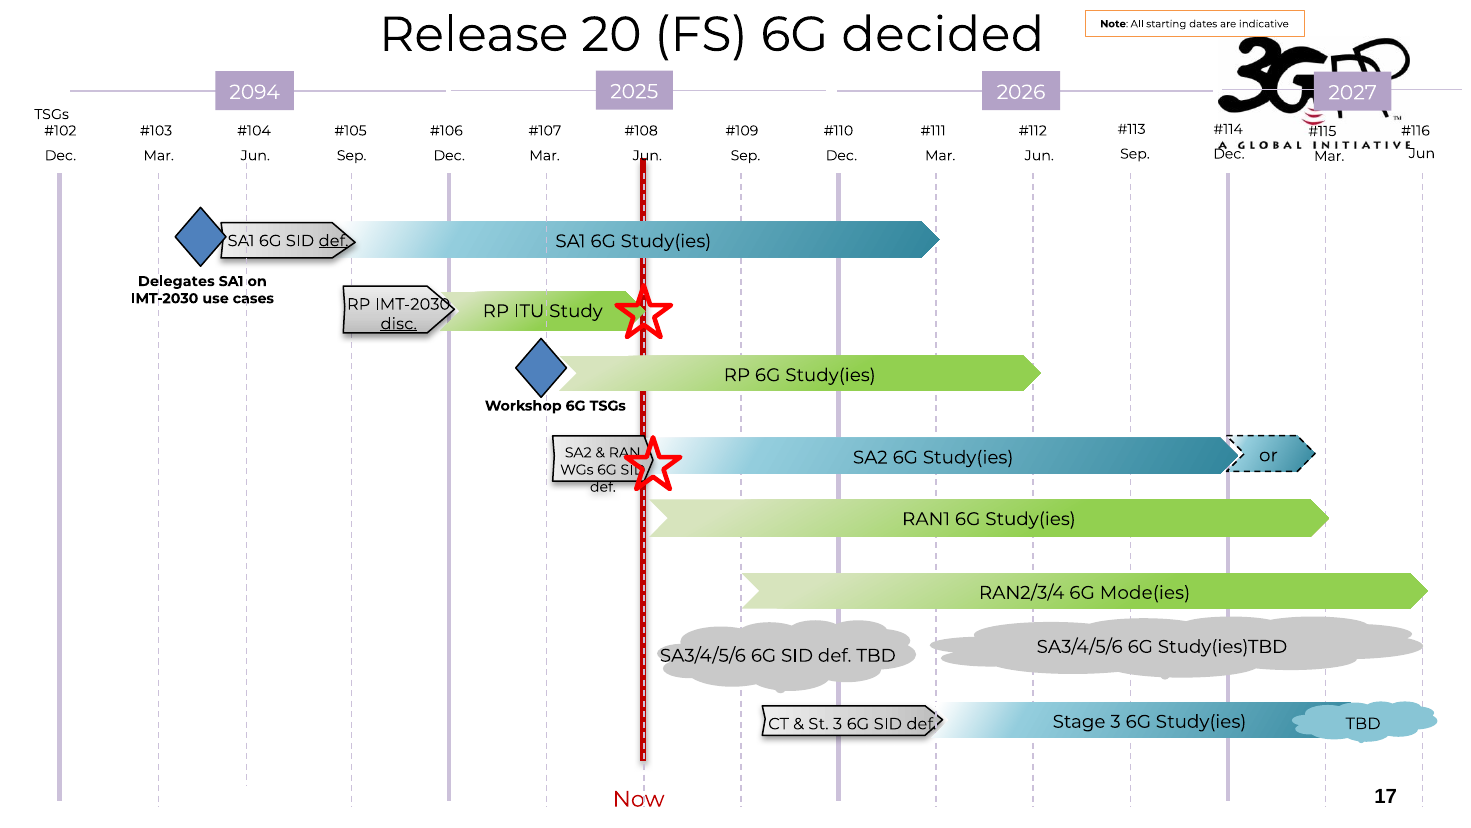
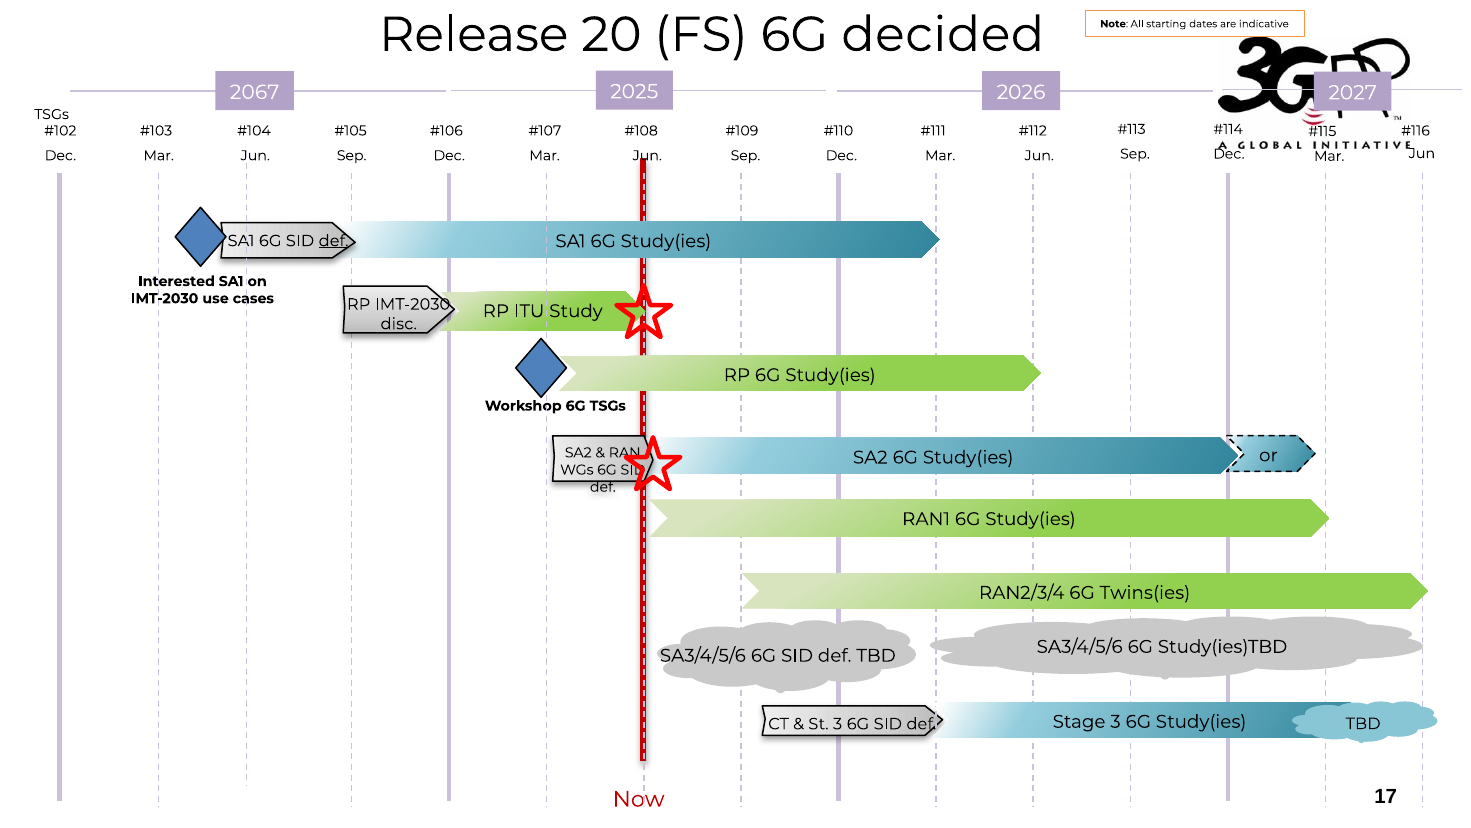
2094: 2094 -> 2067
Delegates: Delegates -> Interested
disc underline: present -> none
Mode(ies: Mode(ies -> Twins(ies
